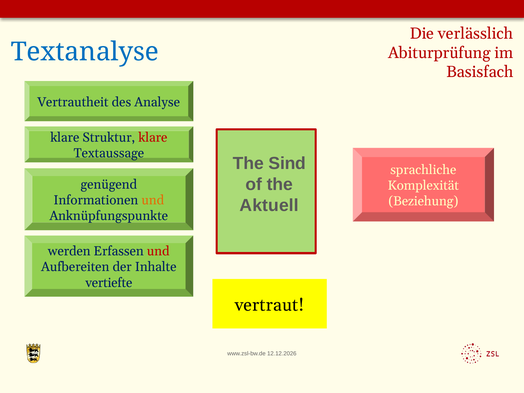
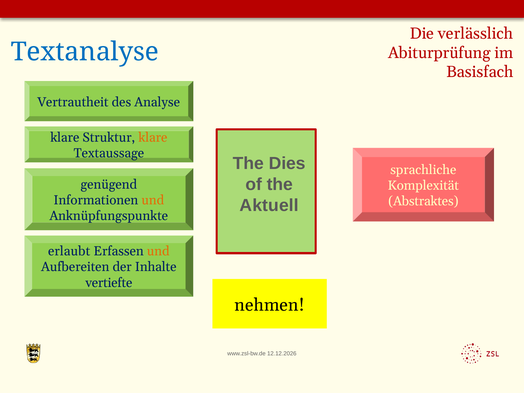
klare at (153, 137) colour: red -> orange
Sind: Sind -> Dies
Beziehung: Beziehung -> Abstraktes
werden: werden -> erlaubt
und at (158, 251) colour: red -> orange
vertraut: vertraut -> nehmen
